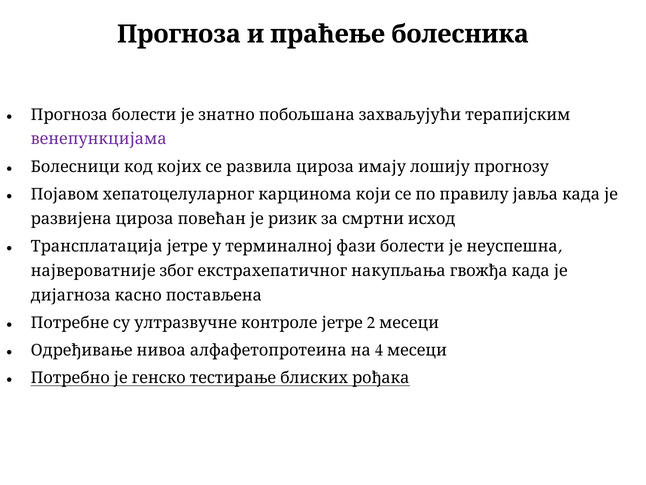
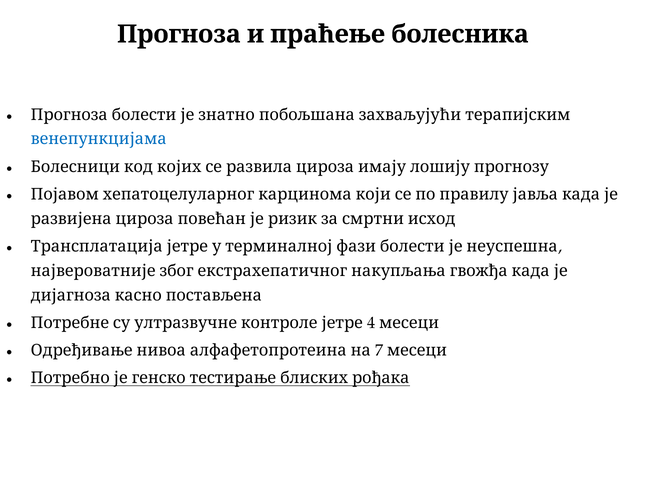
венепункцијама colour: purple -> blue
2: 2 -> 4
4: 4 -> 7
